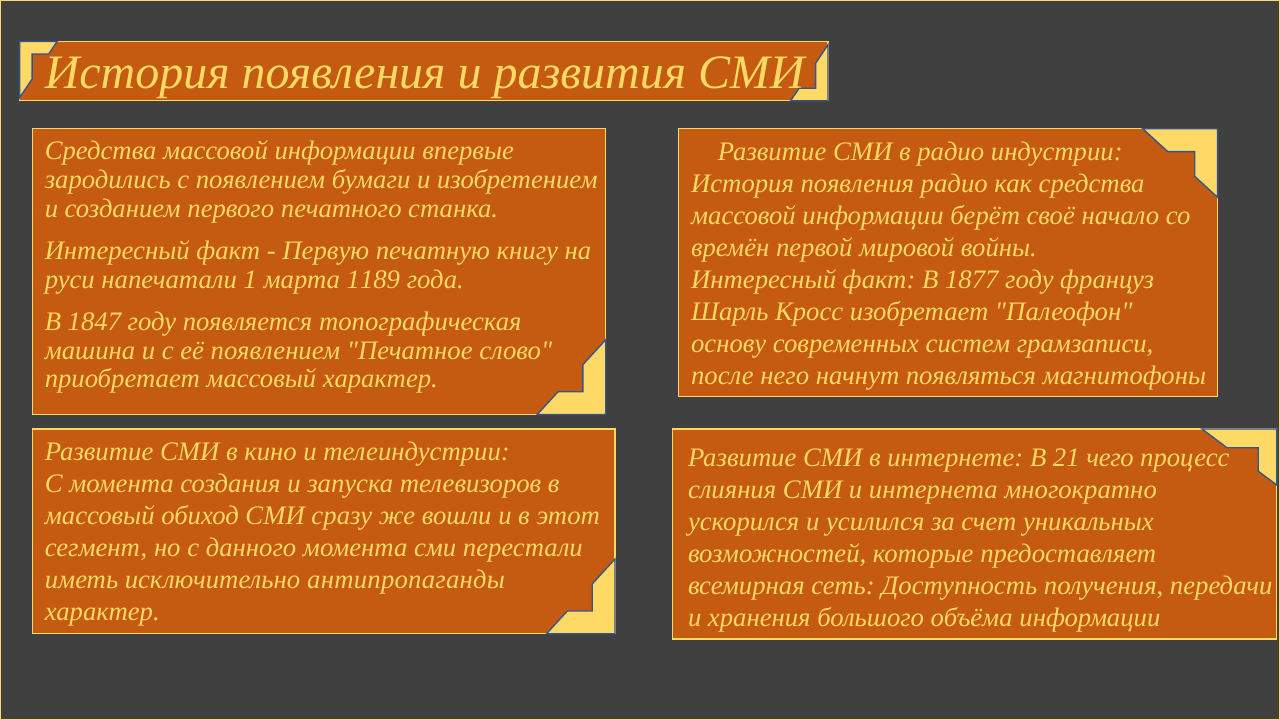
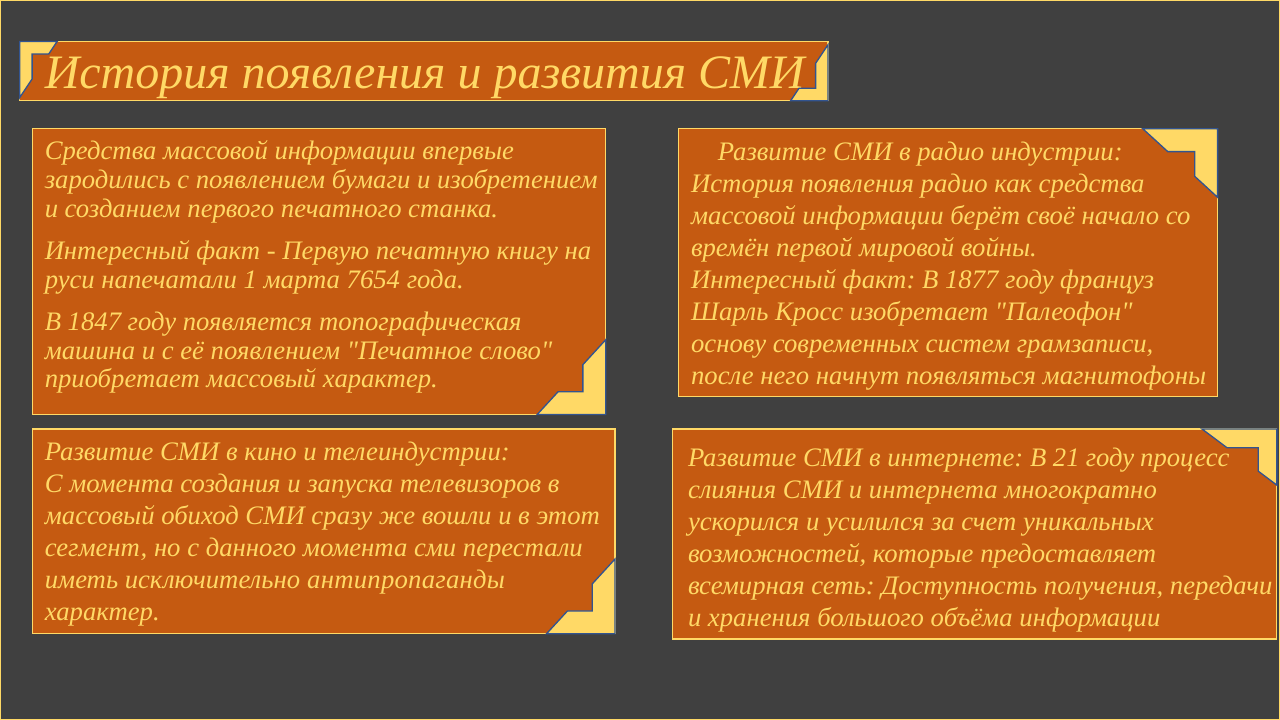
1189: 1189 -> 7654
21 чего: чего -> году
